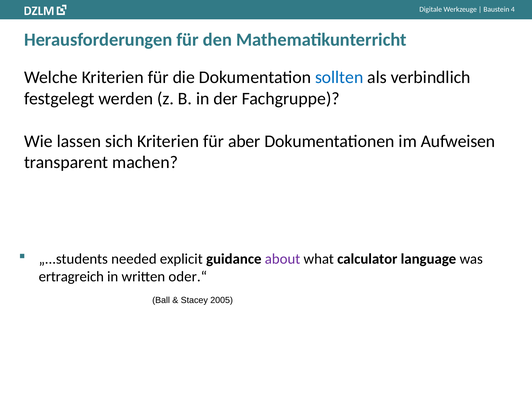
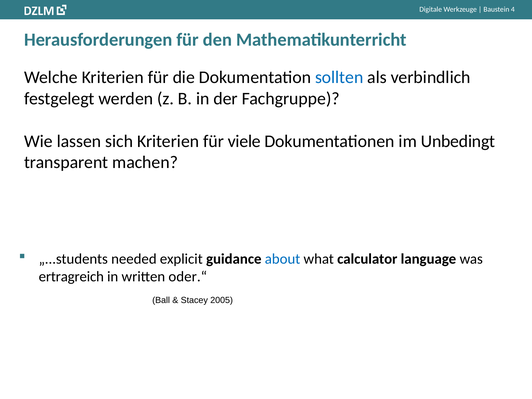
aber: aber -> viele
Aufweisen: Aufweisen -> Unbedingt
about colour: purple -> blue
